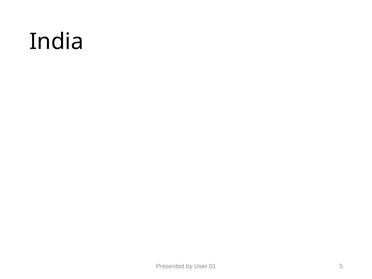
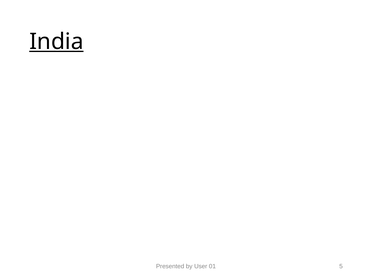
India underline: none -> present
